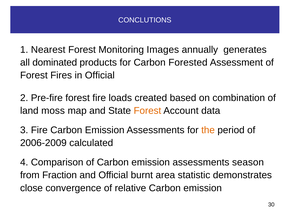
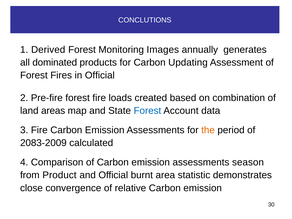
Nearest: Nearest -> Derived
Forested: Forested -> Updating
moss: moss -> areas
Forest at (147, 111) colour: orange -> blue
2006-2009: 2006-2009 -> 2083-2009
Fraction: Fraction -> Product
